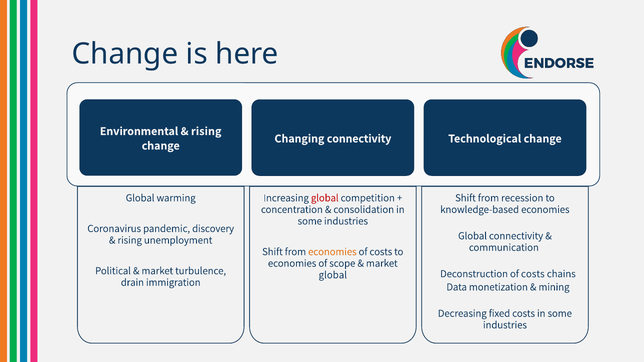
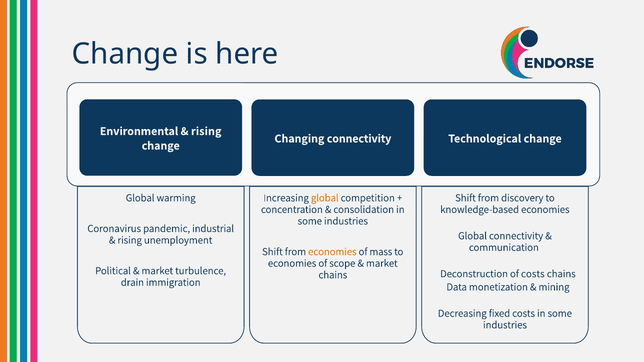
global at (325, 198) colour: red -> orange
recession: recession -> discovery
discovery: discovery -> industrial
costs at (381, 252): costs -> mass
global at (333, 275): global -> chains
